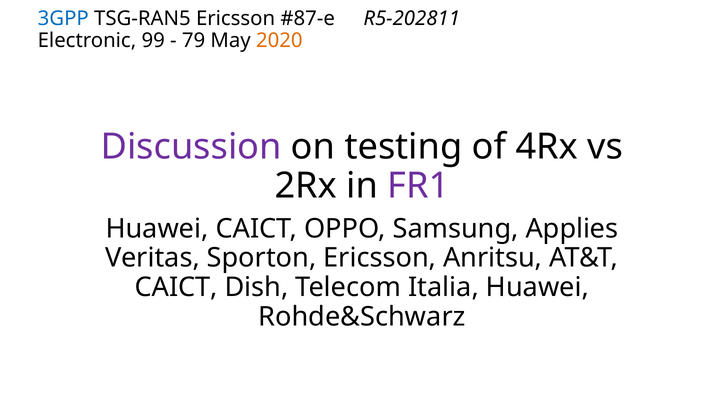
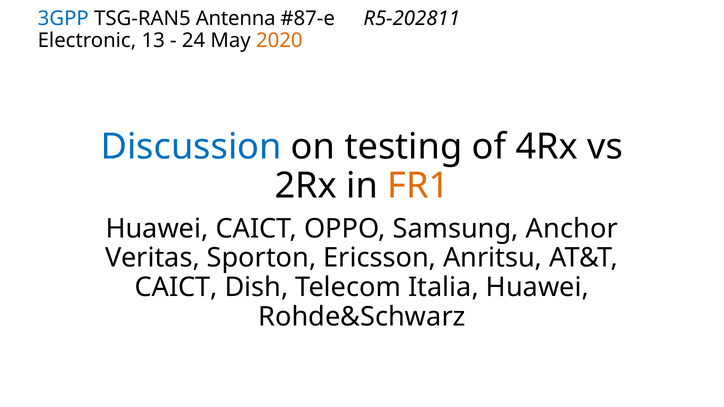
TSG-RAN5 Ericsson: Ericsson -> Antenna
99: 99 -> 13
79: 79 -> 24
Discussion colour: purple -> blue
FR1 colour: purple -> orange
Applies: Applies -> Anchor
